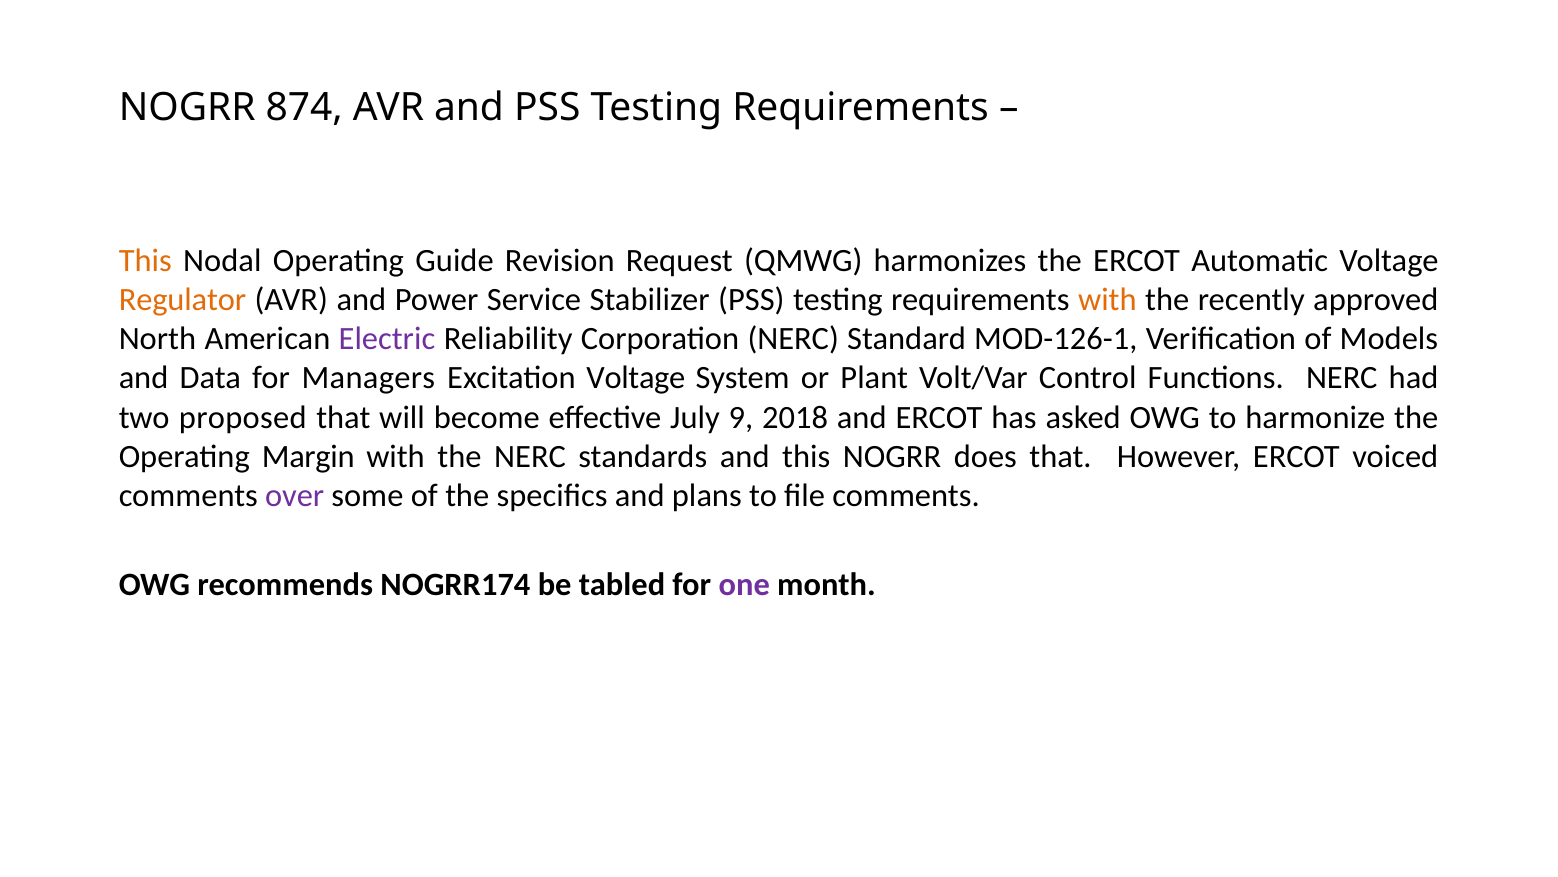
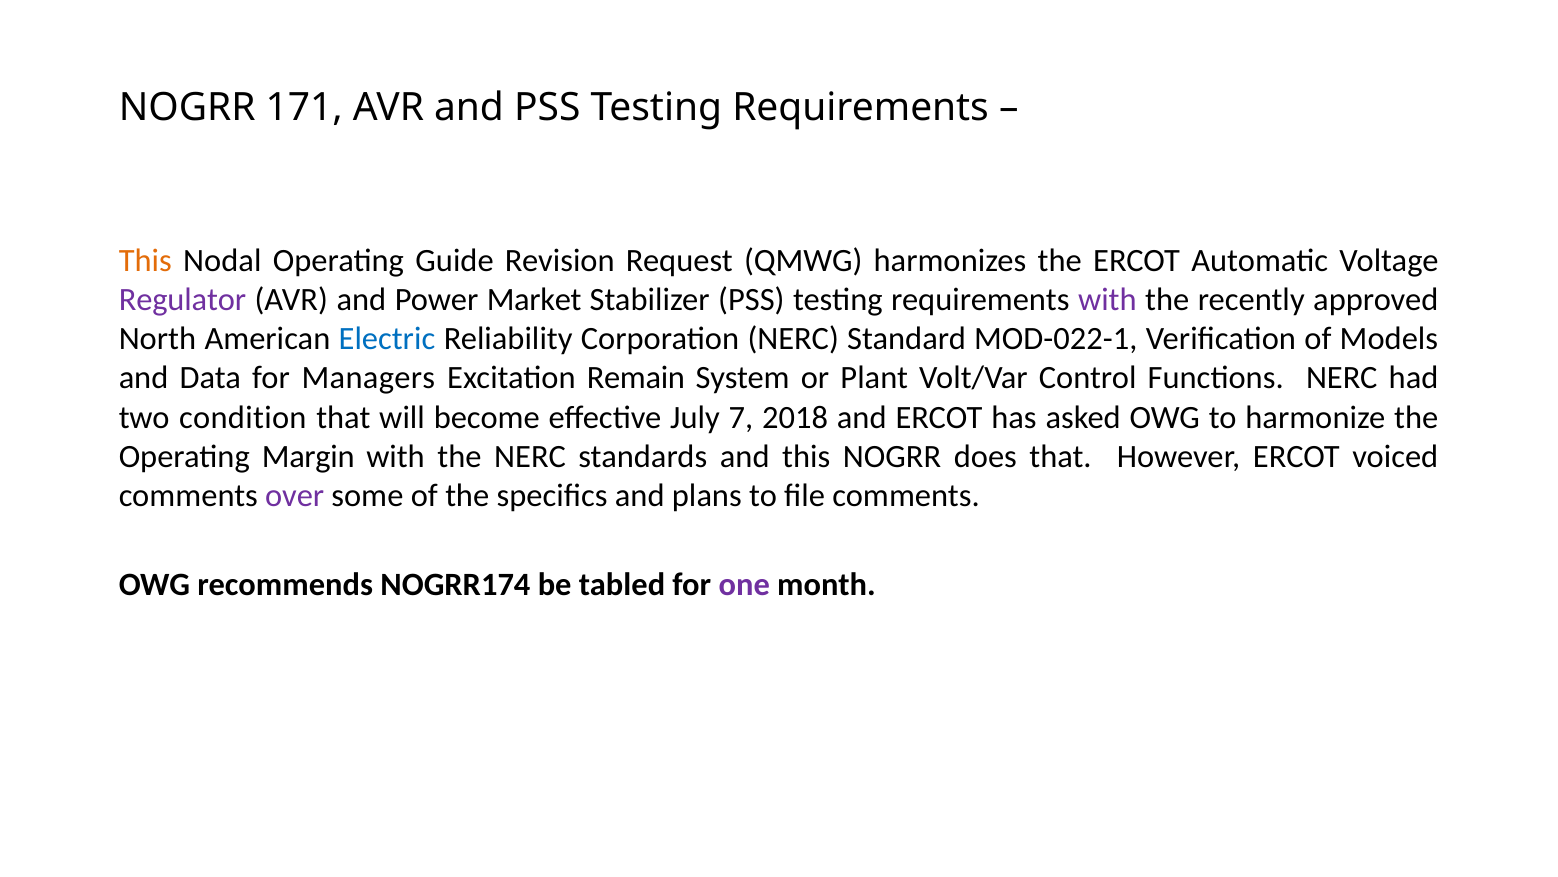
874: 874 -> 171
Regulator colour: orange -> purple
Service: Service -> Market
with at (1107, 300) colour: orange -> purple
Electric colour: purple -> blue
MOD-126-1: MOD-126-1 -> MOD-022-1
Excitation Voltage: Voltage -> Remain
proposed: proposed -> condition
9: 9 -> 7
